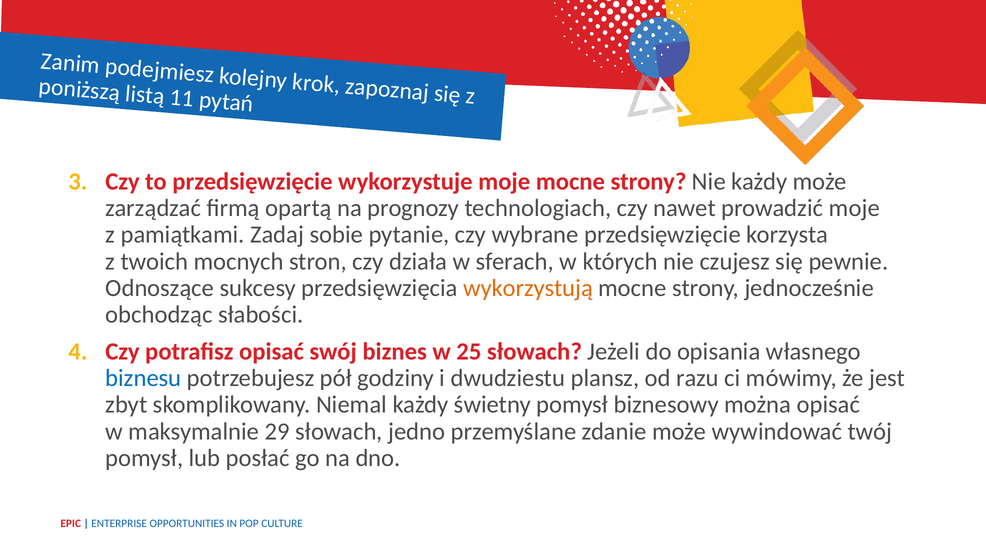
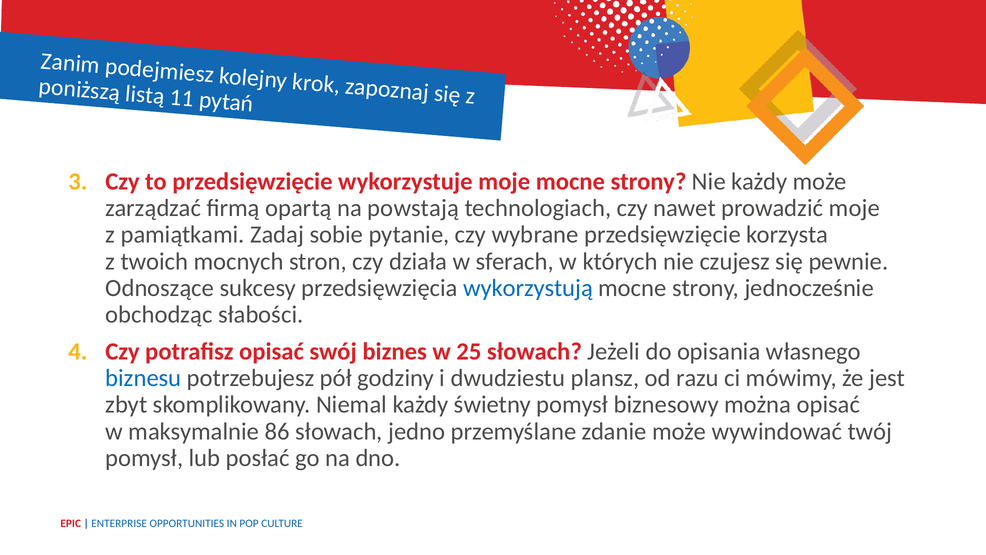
prognozy: prognozy -> powstają
wykorzystują colour: orange -> blue
29: 29 -> 86
